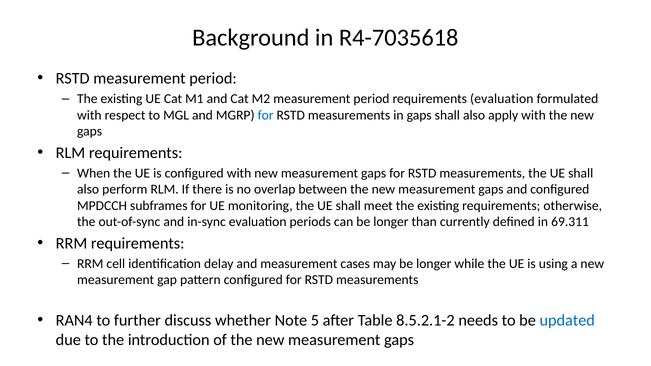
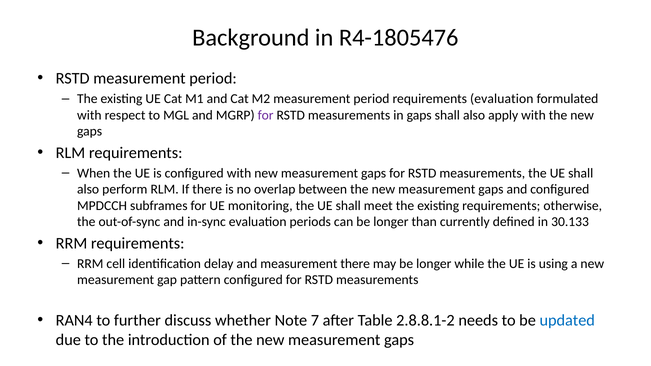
R4-7035618: R4-7035618 -> R4-1805476
for at (266, 115) colour: blue -> purple
69.311: 69.311 -> 30.133
measurement cases: cases -> there
5: 5 -> 7
8.5.2.1-2: 8.5.2.1-2 -> 2.8.8.1-2
